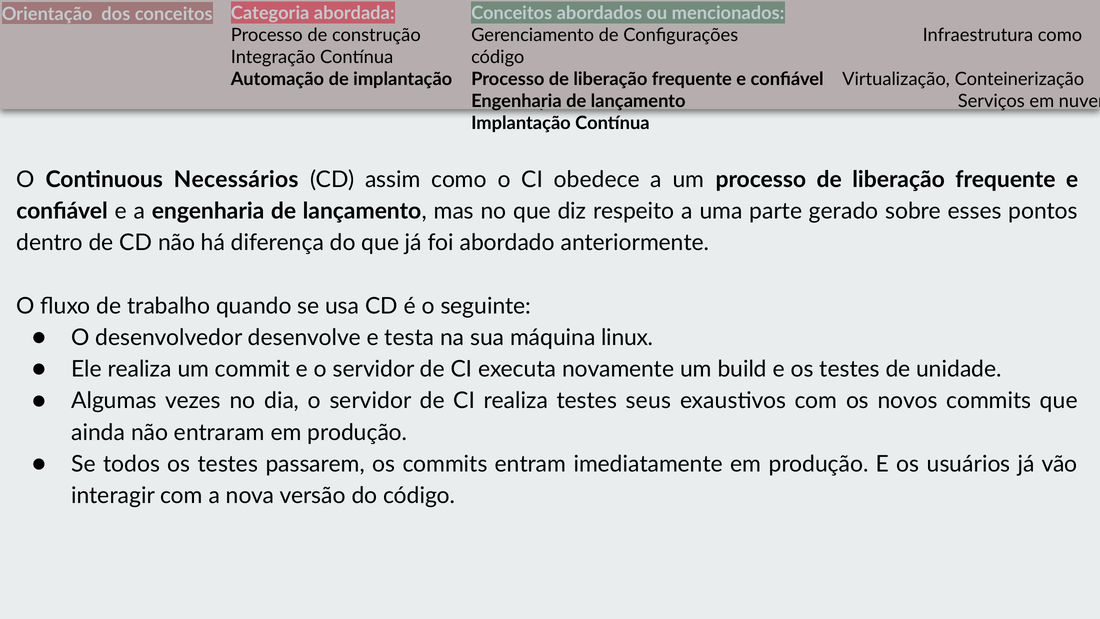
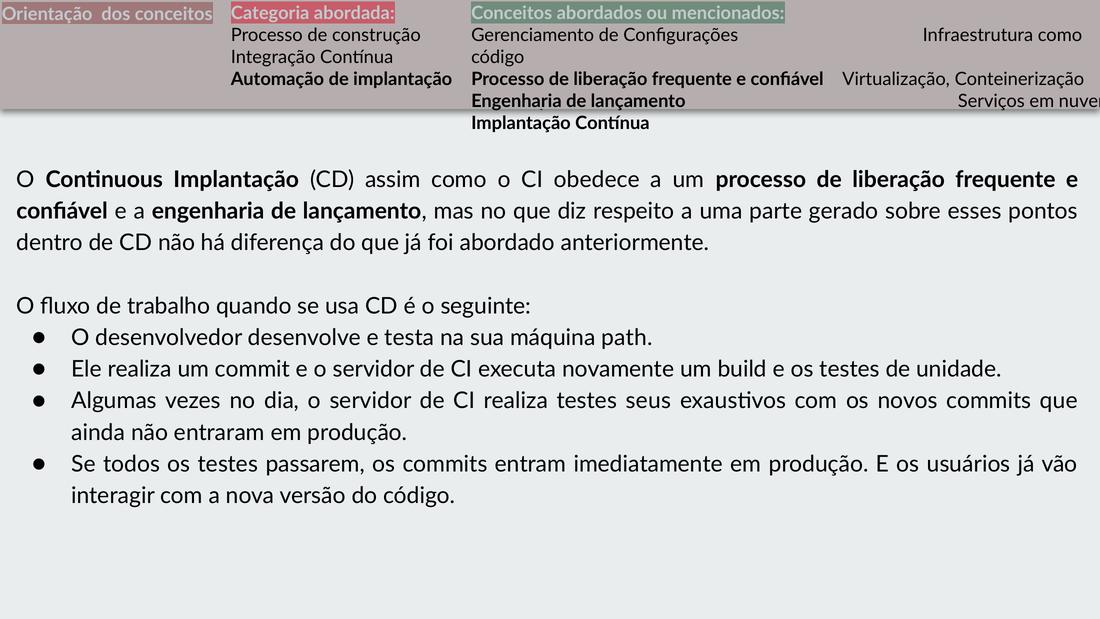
Continuous Necessários: Necessários -> Implantação
linux: linux -> path
